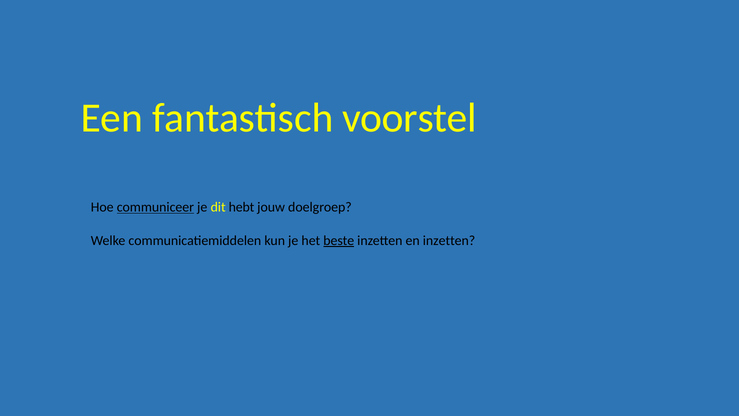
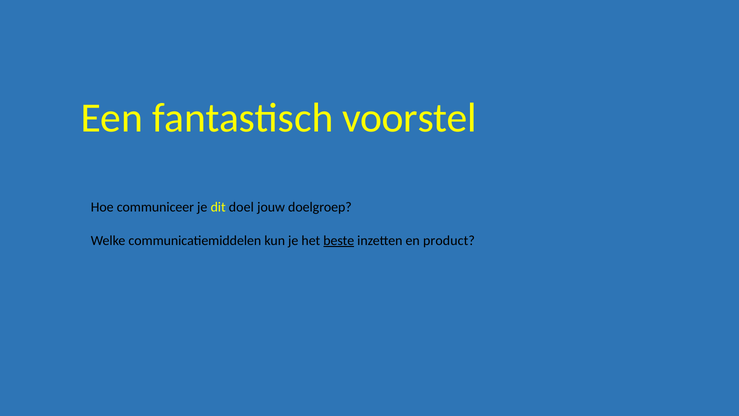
communiceer underline: present -> none
hebt: hebt -> doel
en inzetten: inzetten -> product
